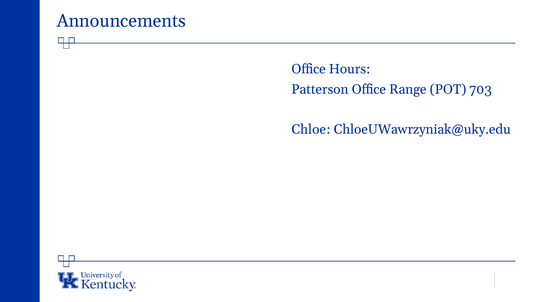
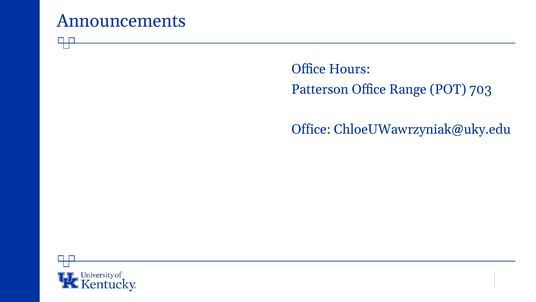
Chloe at (311, 129): Chloe -> Office
